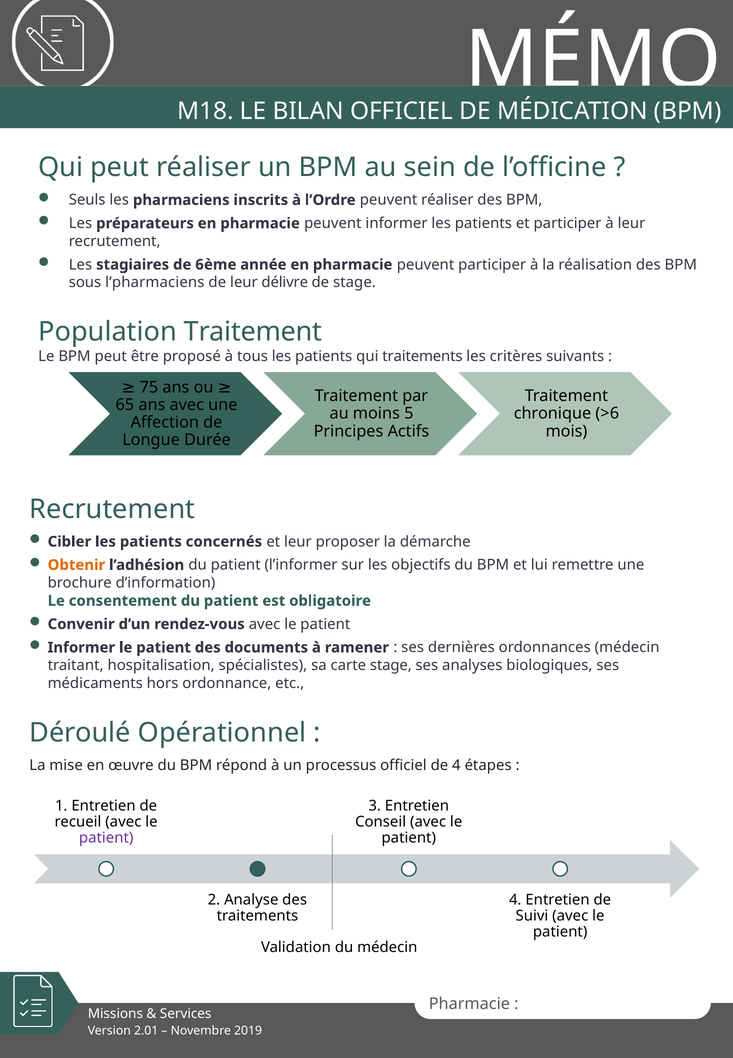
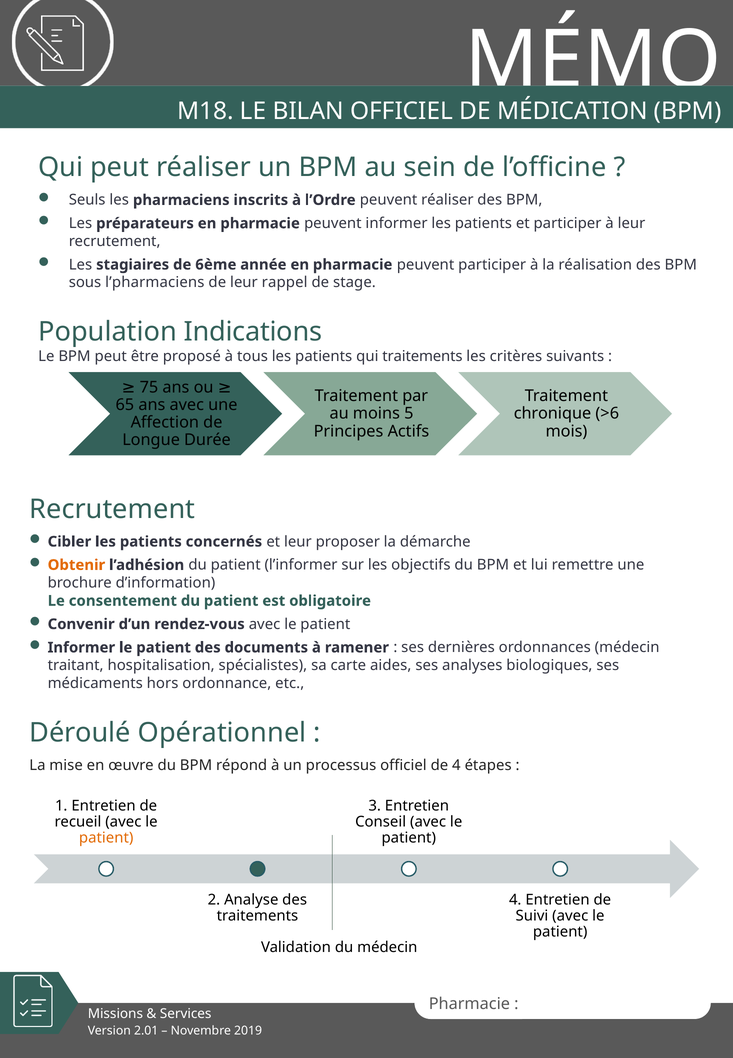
délivre: délivre -> rappel
Population Traitement: Traitement -> Indications
carte stage: stage -> aides
patient at (106, 838) colour: purple -> orange
